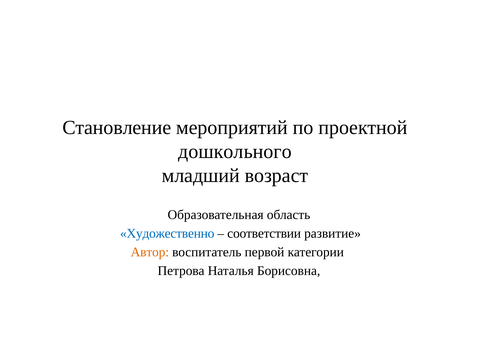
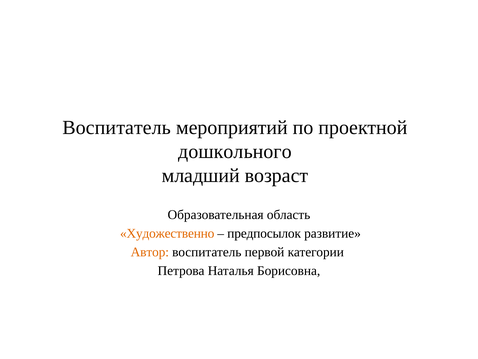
Становление at (117, 127): Становление -> Воспитатель
Художественно colour: blue -> orange
соответствии: соответствии -> предпосылок
